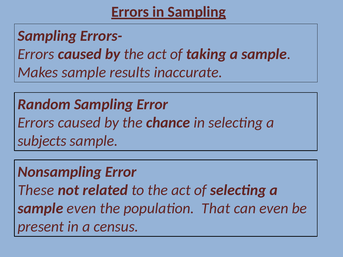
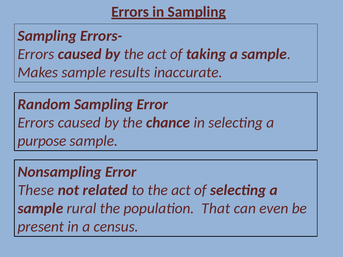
subjects: subjects -> purpose
sample even: even -> rural
